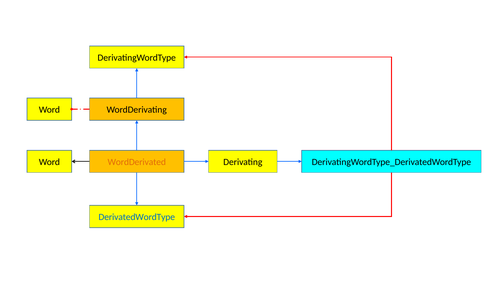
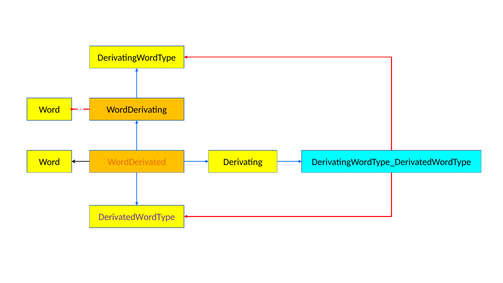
DerivatedWordType colour: blue -> purple
